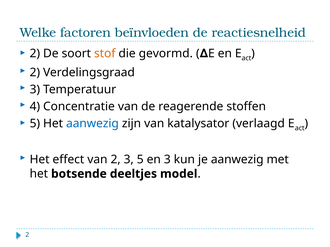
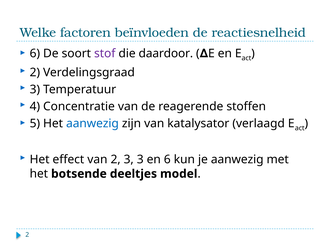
2 at (35, 54): 2 -> 6
stof colour: orange -> purple
gevormd: gevormd -> daardoor
3 5: 5 -> 3
en 3: 3 -> 6
